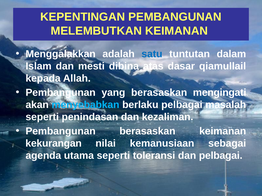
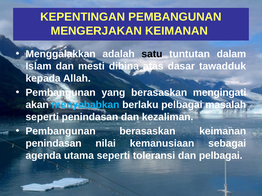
MELEMBUTKAN: MELEMBUTKAN -> MENGERJAKAN
satu colour: blue -> black
qiamullail: qiamullail -> tawadduk
kekurangan at (54, 144): kekurangan -> penindasan
